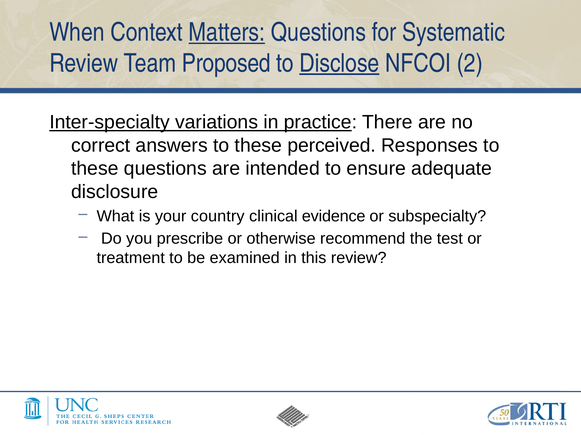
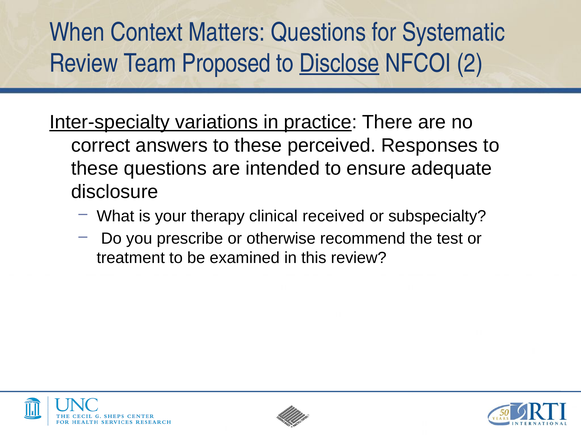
Matters underline: present -> none
country: country -> therapy
evidence: evidence -> received
